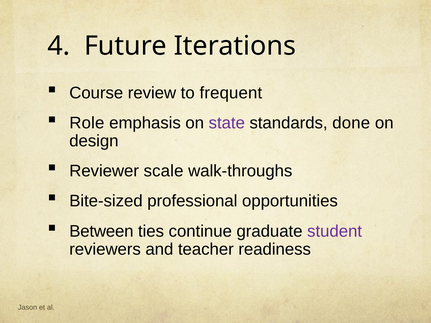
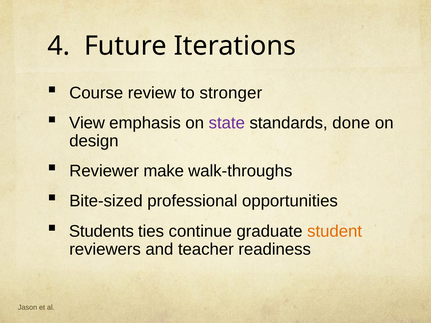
frequent: frequent -> stronger
Role: Role -> View
scale: scale -> make
Between: Between -> Students
student colour: purple -> orange
